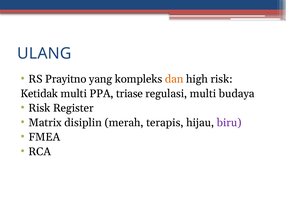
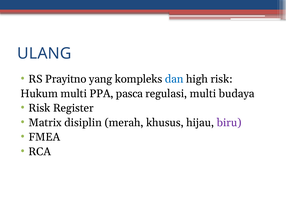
dan colour: orange -> blue
Ketidak: Ketidak -> Hukum
triase: triase -> pasca
terapis: terapis -> khusus
